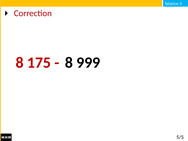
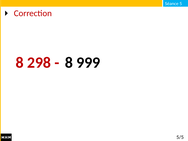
175: 175 -> 298
